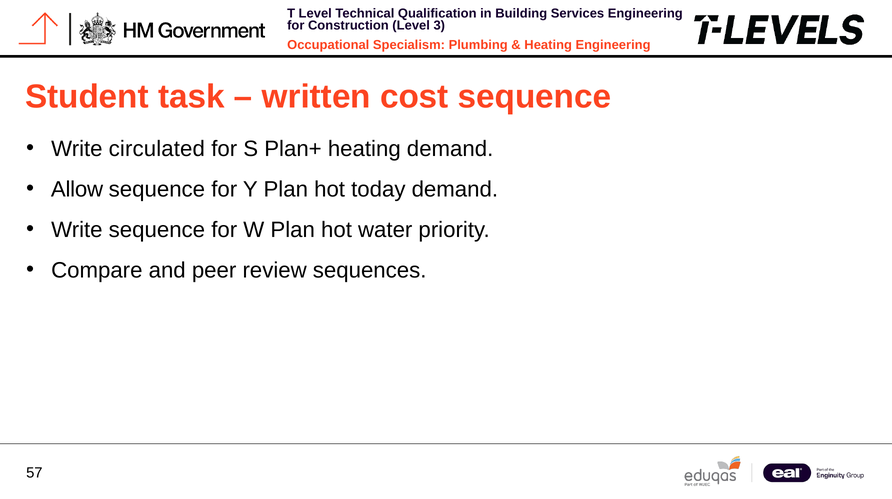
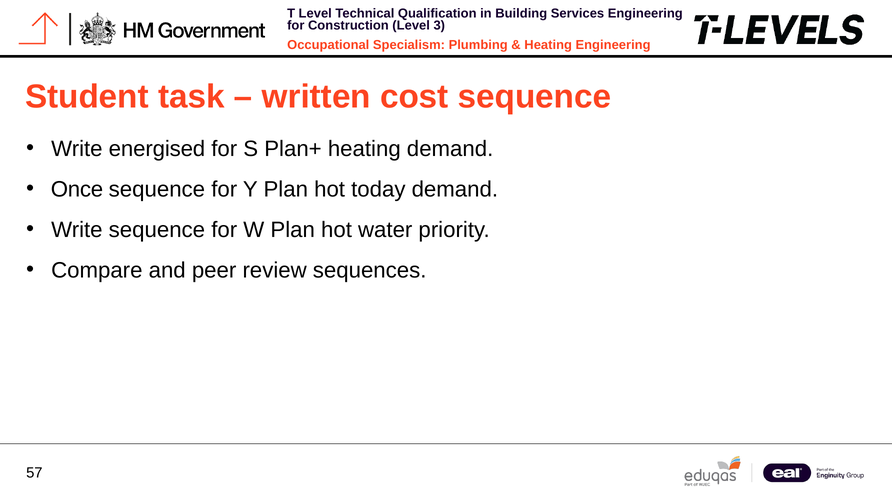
circulated: circulated -> energised
Allow: Allow -> Once
